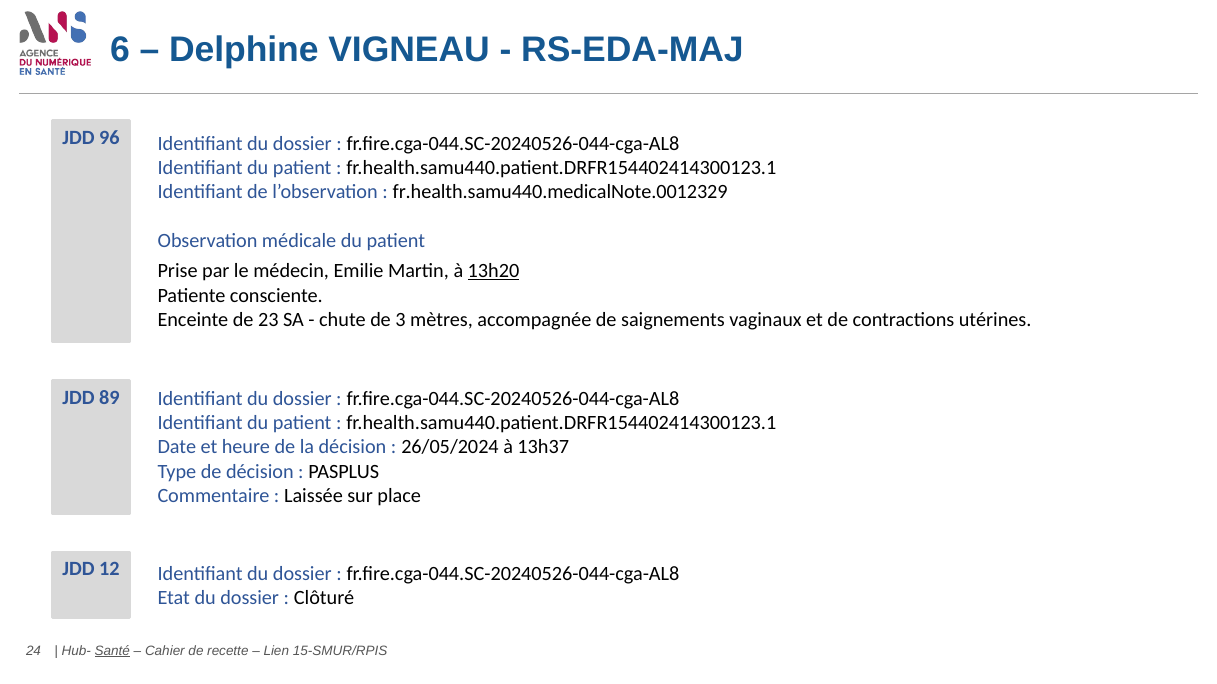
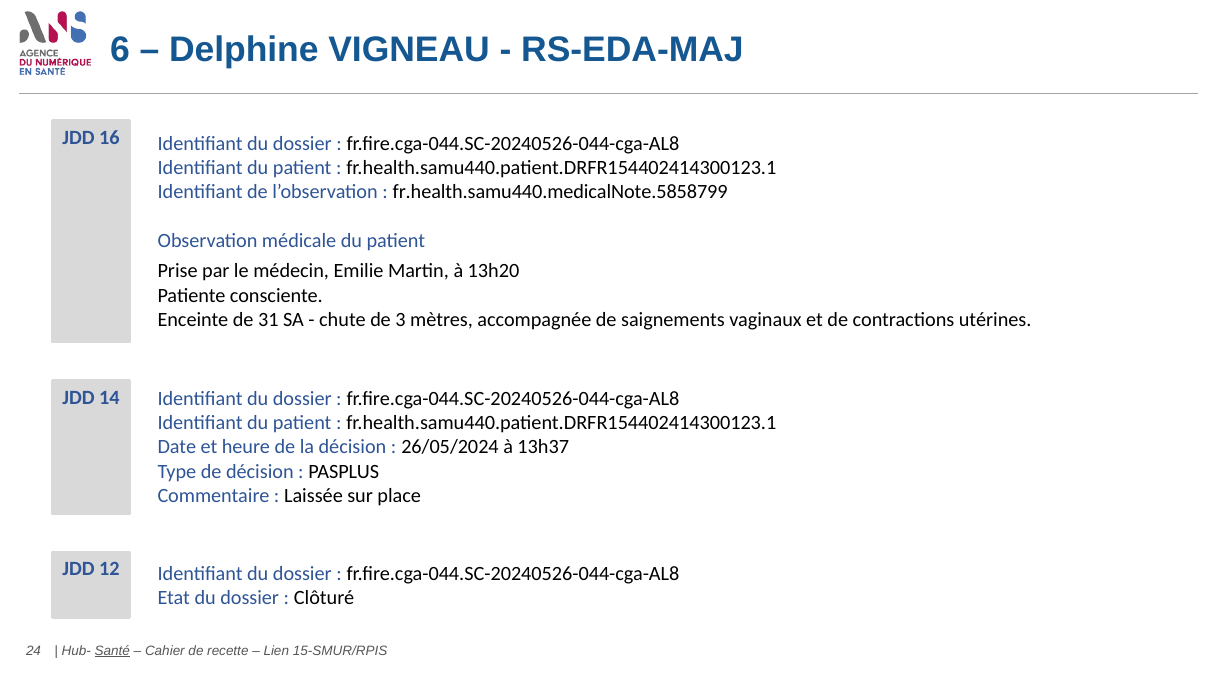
96: 96 -> 16
fr.health.samu440.medicalNote.0012329: fr.health.samu440.medicalNote.0012329 -> fr.health.samu440.medicalNote.5858799
13h20 underline: present -> none
23: 23 -> 31
89: 89 -> 14
